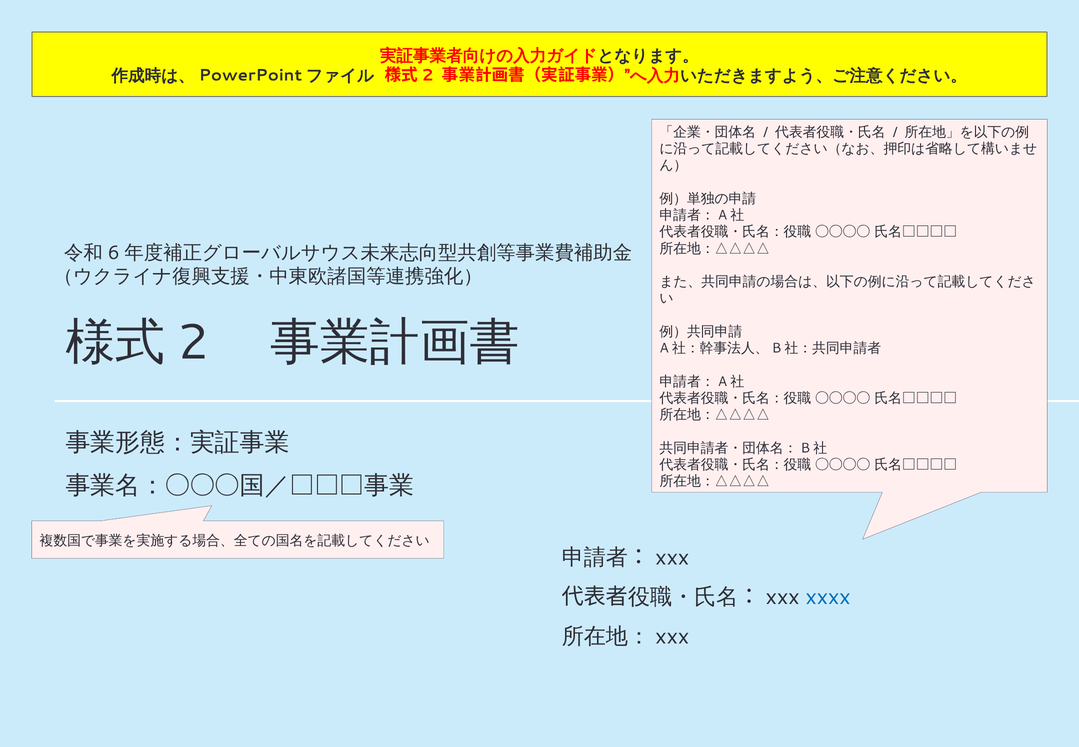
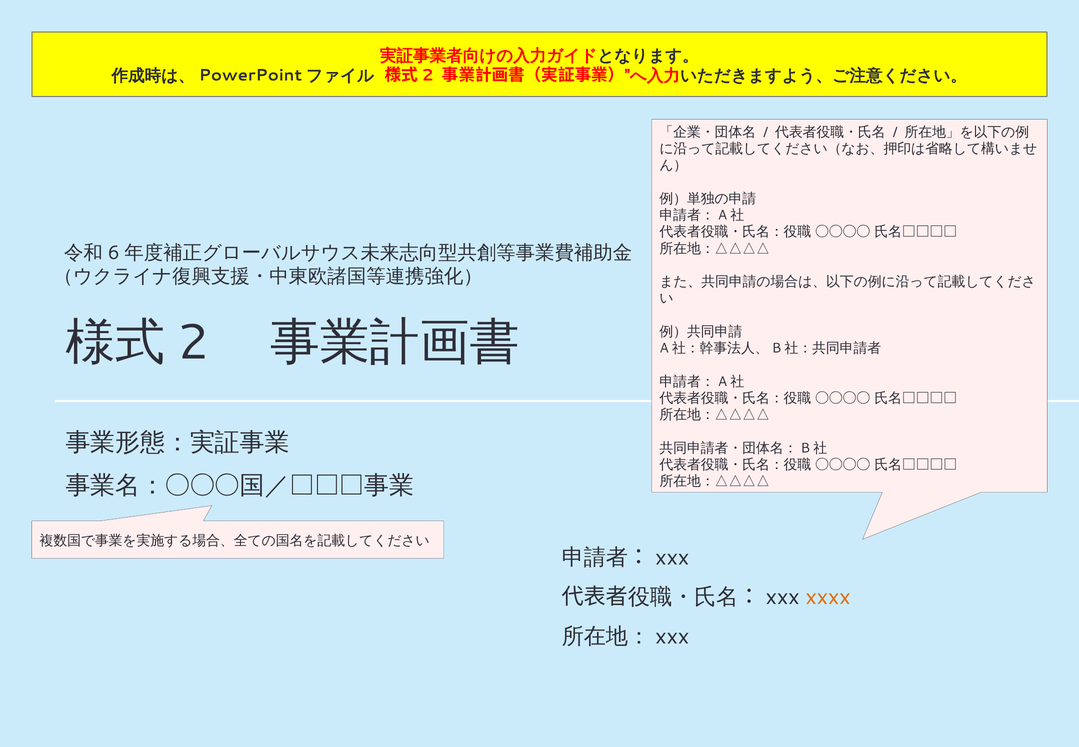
xxxx colour: blue -> orange
